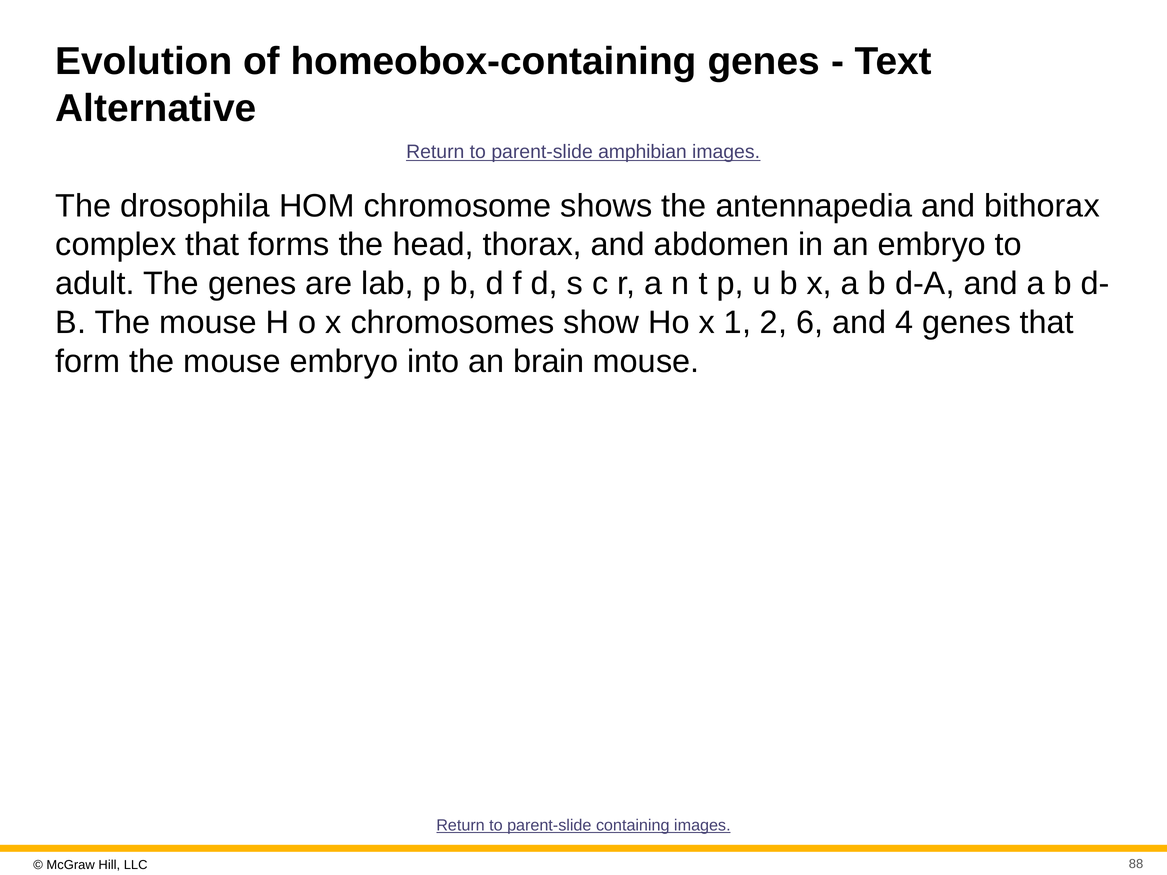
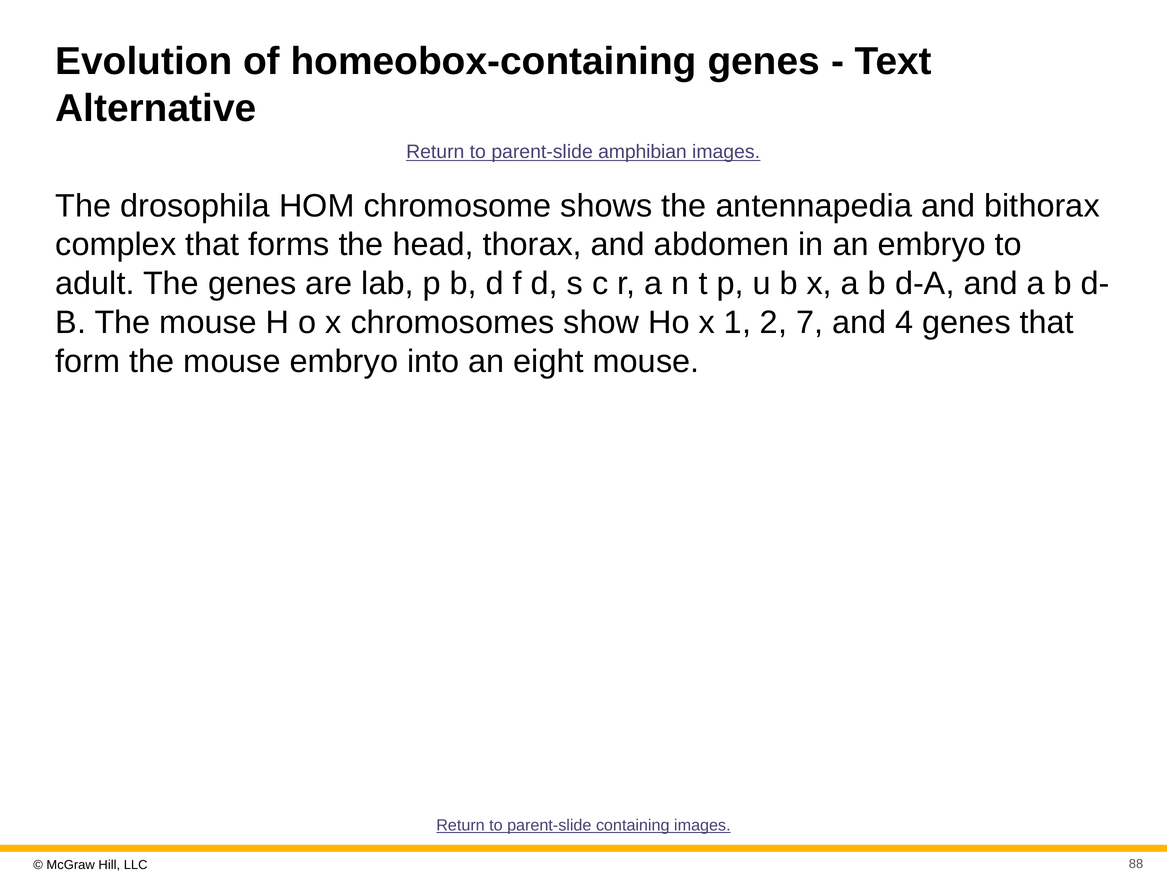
6: 6 -> 7
brain: brain -> eight
